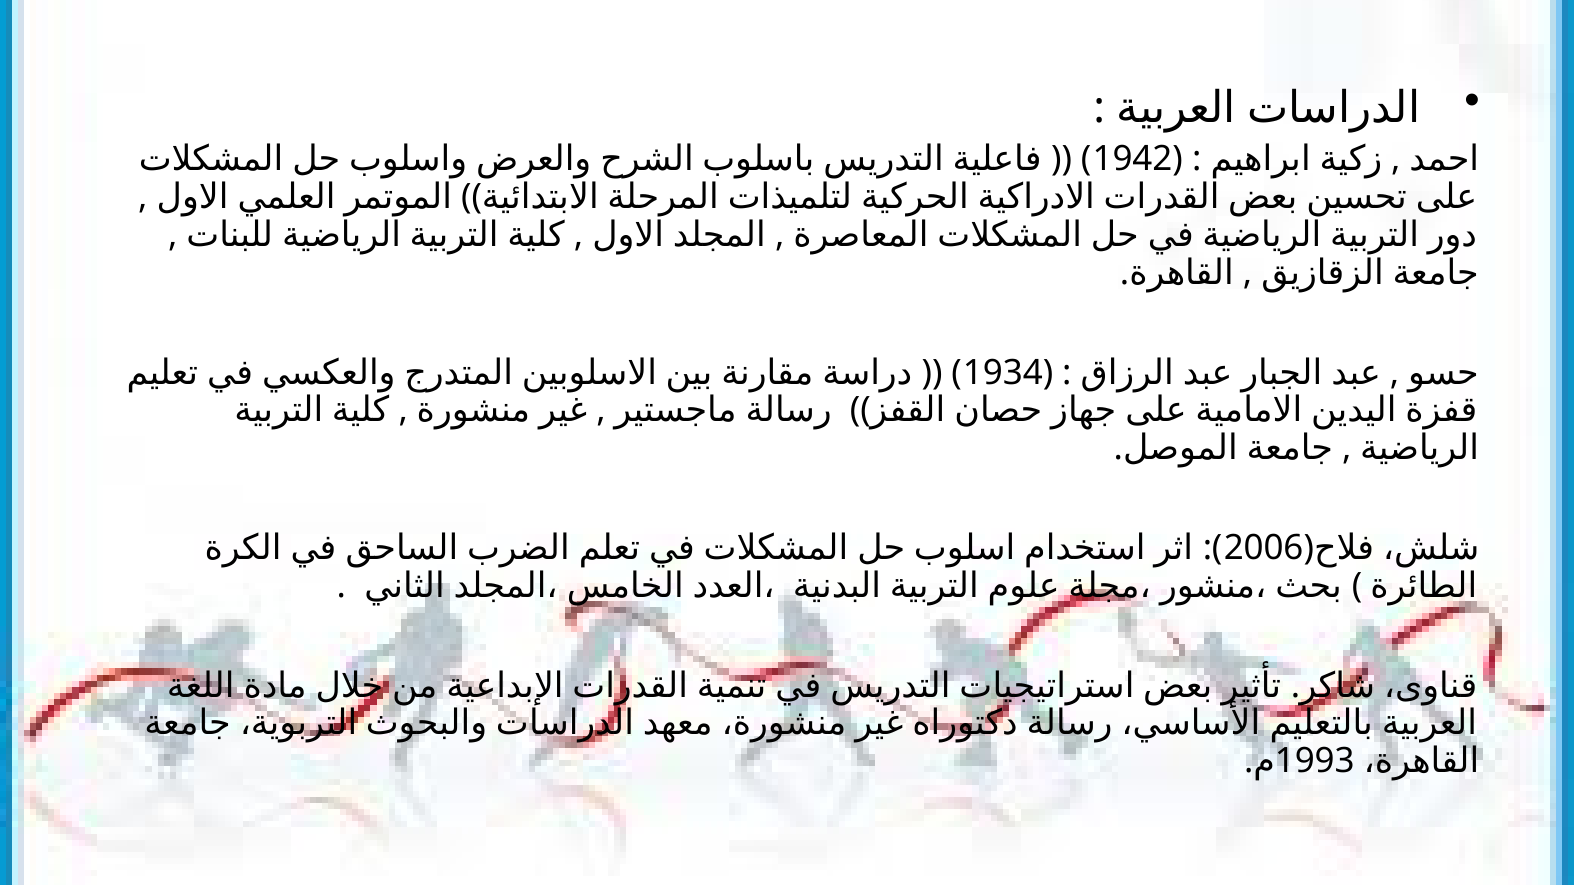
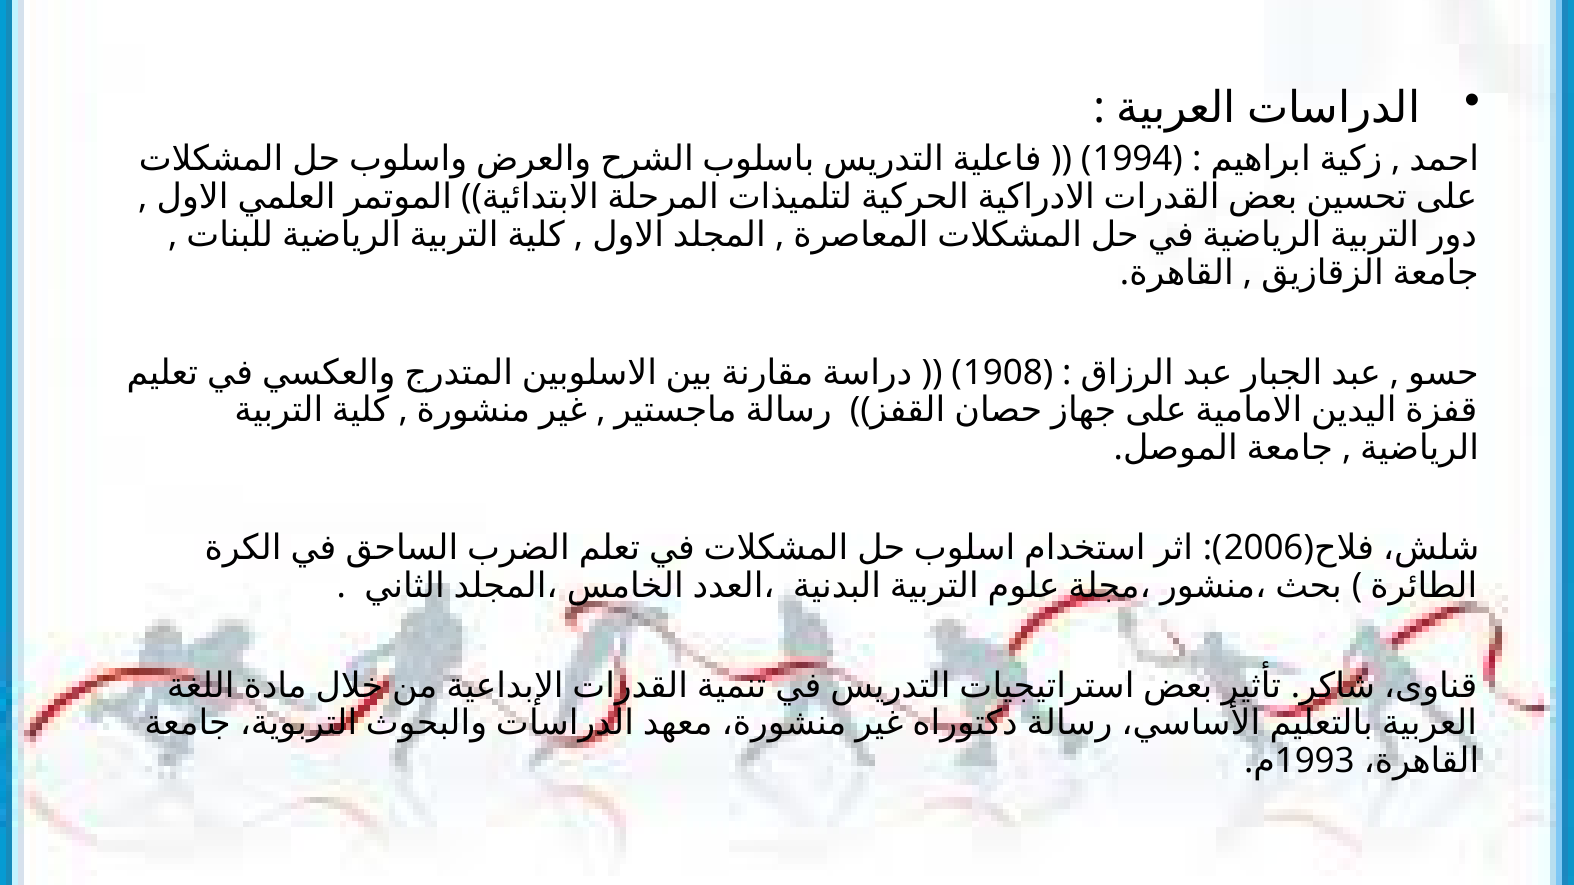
1942: 1942 -> 1994
1934: 1934 -> 1908
